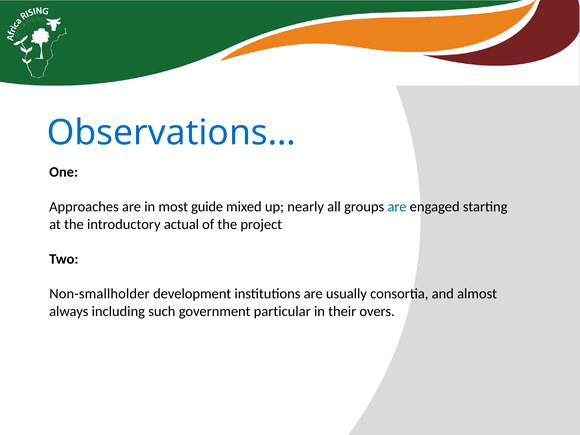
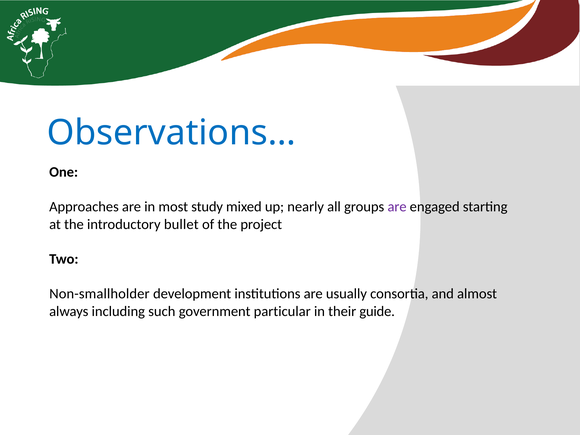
guide: guide -> study
are at (397, 207) colour: blue -> purple
actual: actual -> bullet
overs: overs -> guide
